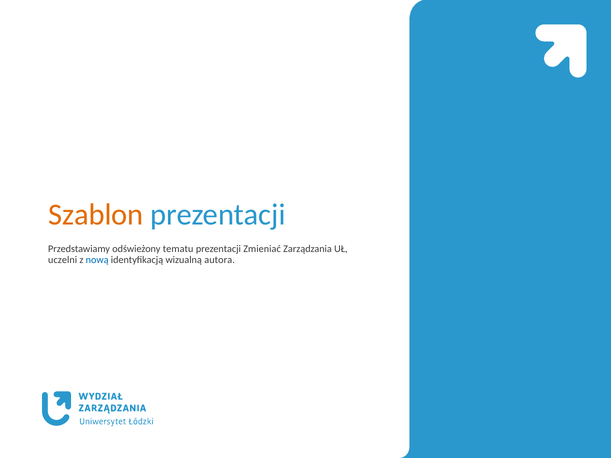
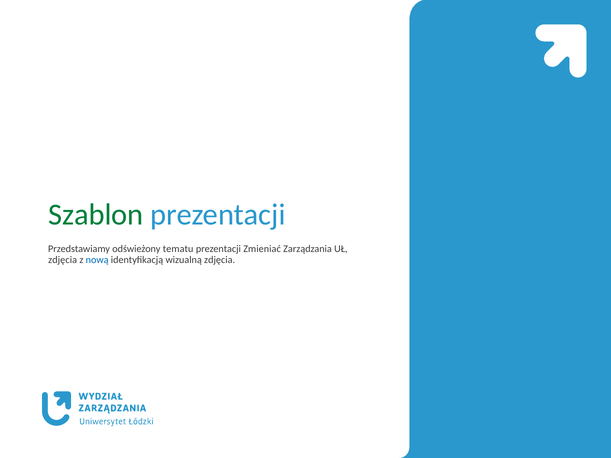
Szablon colour: orange -> green
uczelni at (63, 260): uczelni -> zdjęcia
wizualną autora: autora -> zdjęcia
